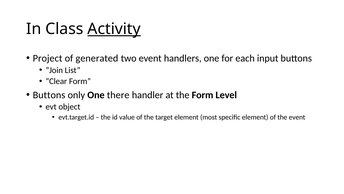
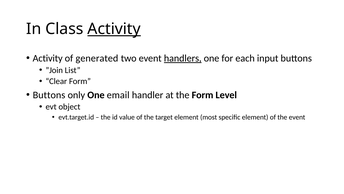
Project at (48, 58): Project -> Activity
handlers underline: none -> present
there: there -> email
